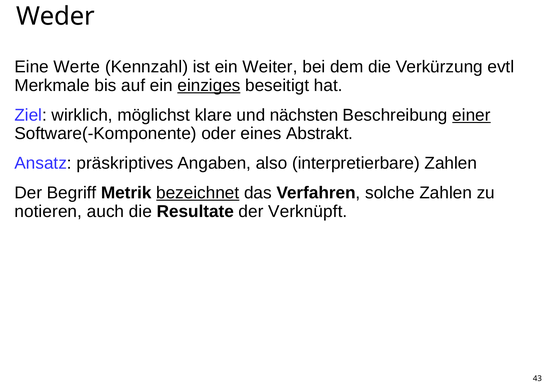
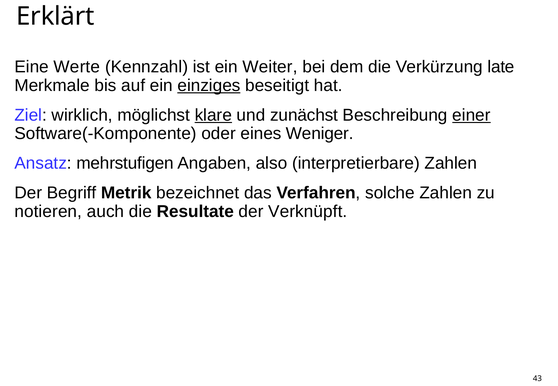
Weder: Weder -> Erklärt
evtl: evtl -> late
klare underline: none -> present
nächsten: nächsten -> zunächst
Abstrakt: Abstrakt -> Weniger
präskriptives: präskriptives -> mehrstufigen
bezeichnet underline: present -> none
